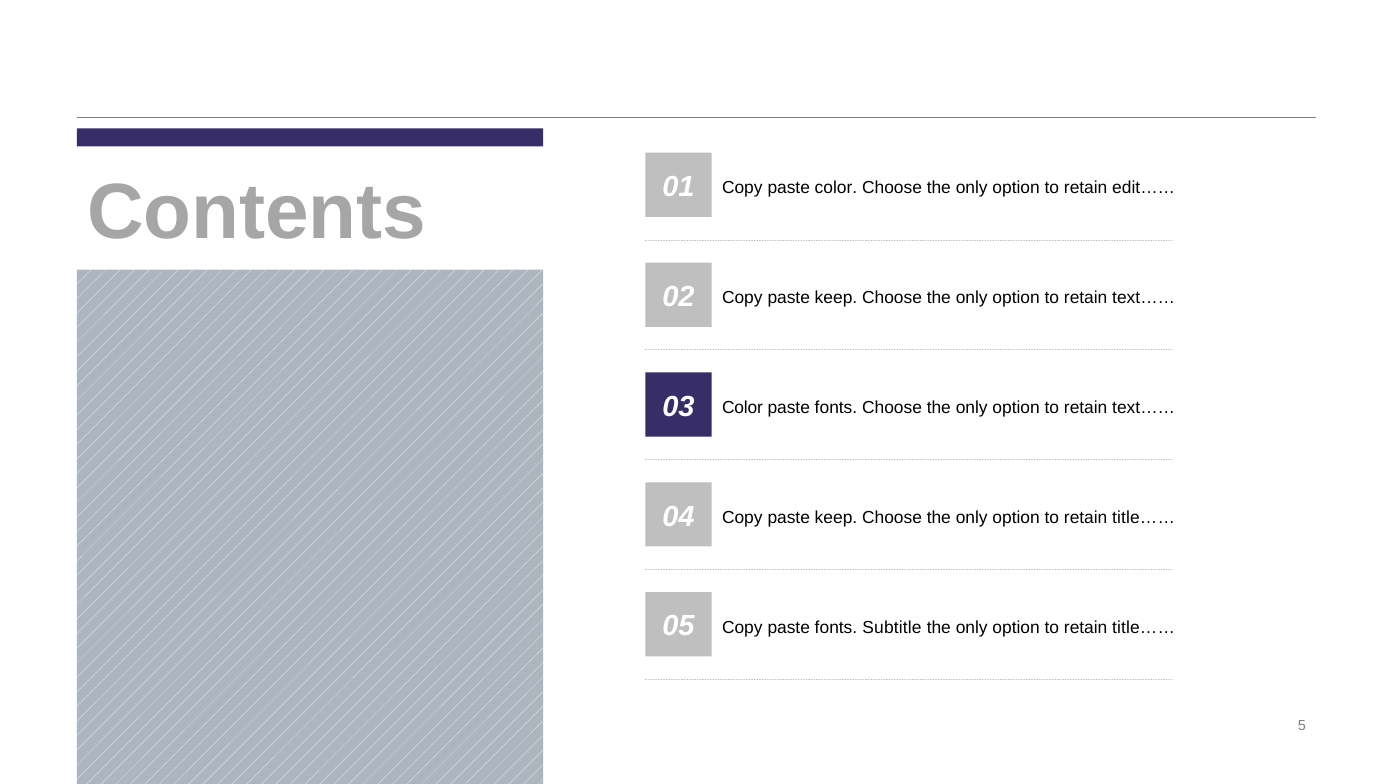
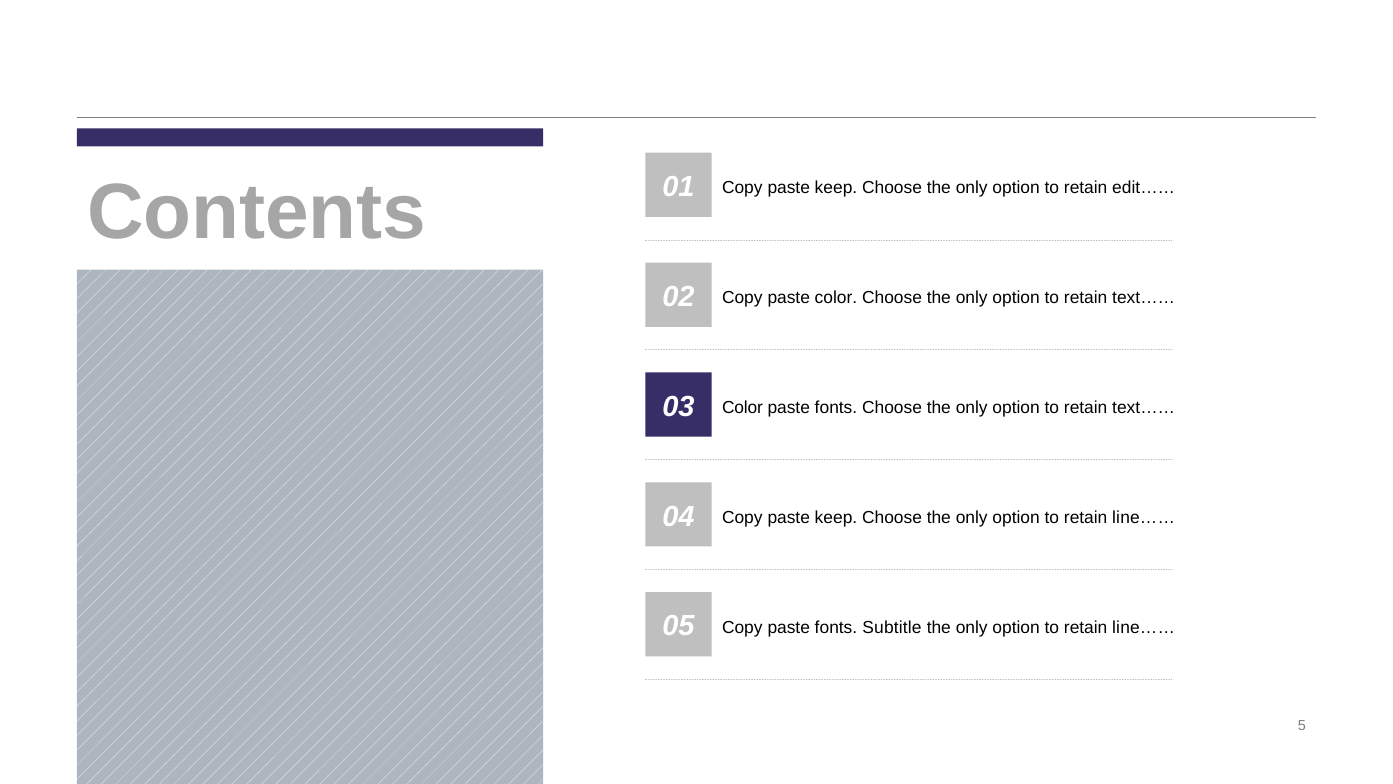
Contents Copy paste color: color -> keep
keep at (836, 298): keep -> color
title…… at (1144, 517): title…… -> line……
title…… at (1144, 627): title…… -> line……
